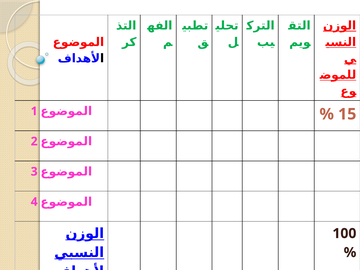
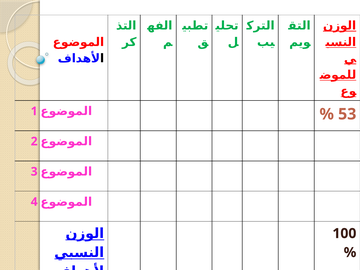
15: 15 -> 53
